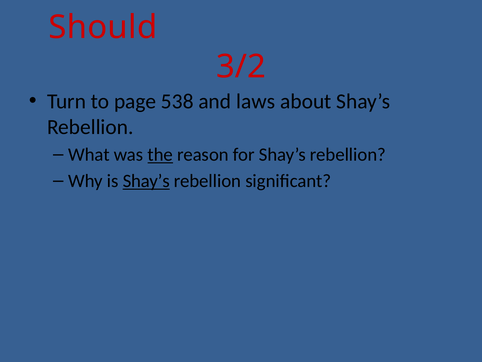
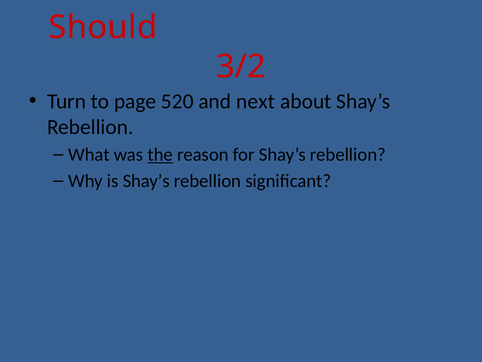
538: 538 -> 520
laws: laws -> next
Shay’s at (146, 181) underline: present -> none
